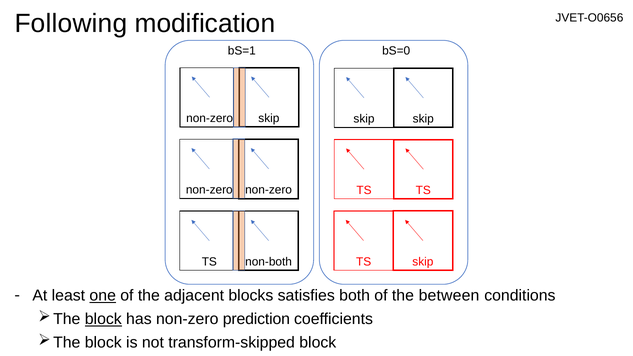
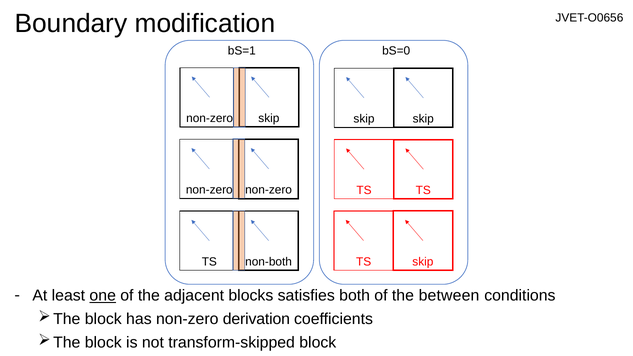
Following: Following -> Boundary
block at (103, 319) underline: present -> none
prediction: prediction -> derivation
